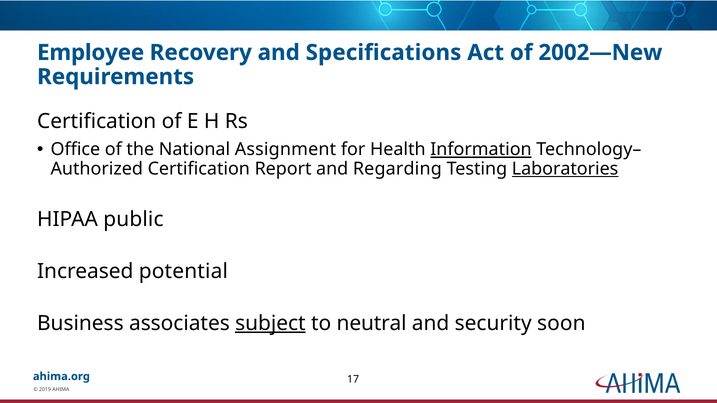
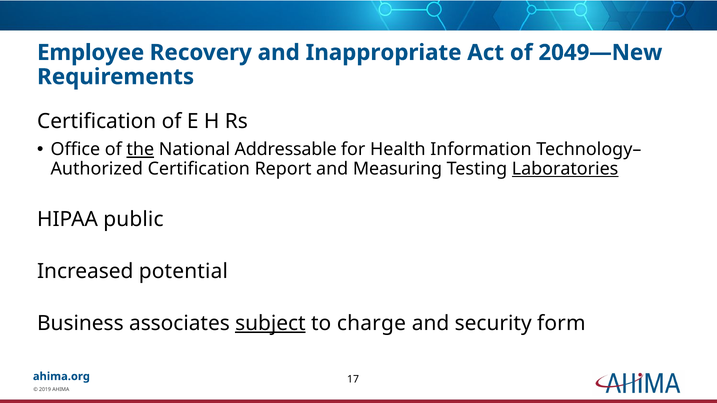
Specifications: Specifications -> Inappropriate
2002—New: 2002—New -> 2049—New
the underline: none -> present
Assignment: Assignment -> Addressable
Information underline: present -> none
Regarding: Regarding -> Measuring
neutral: neutral -> charge
soon: soon -> form
